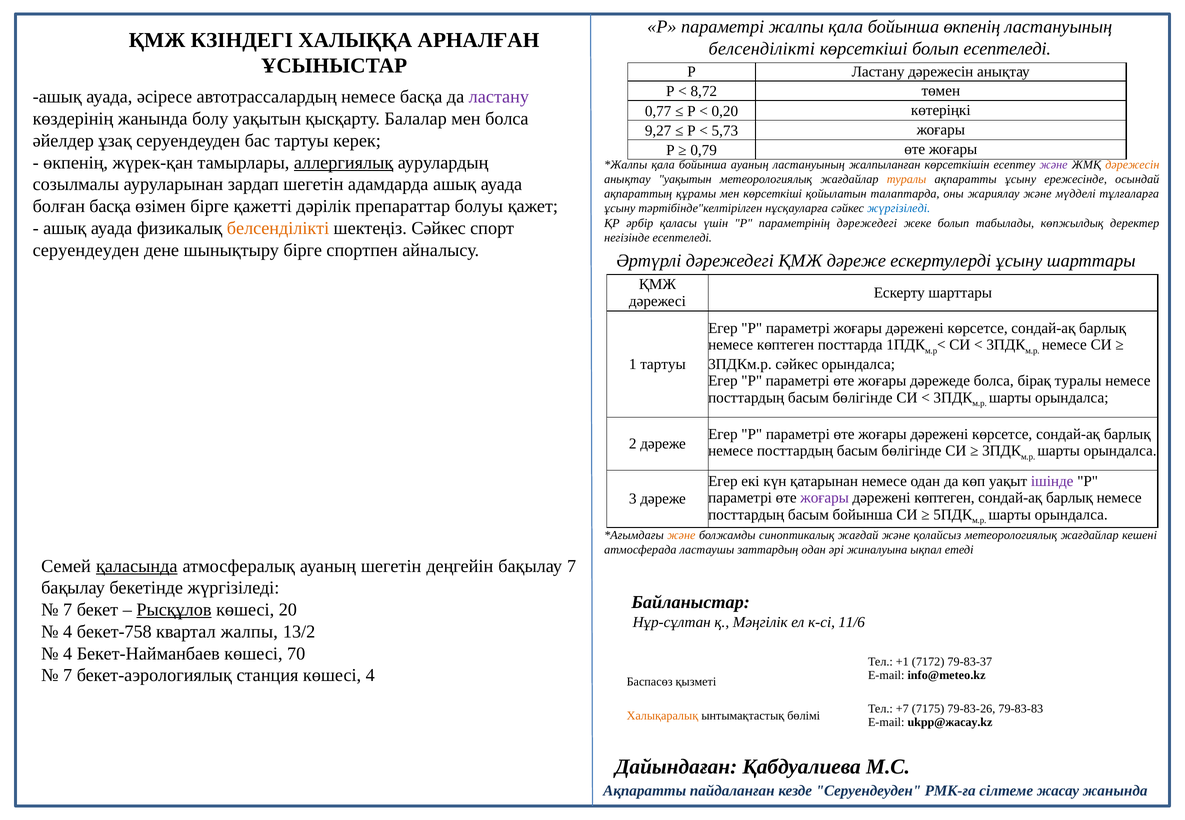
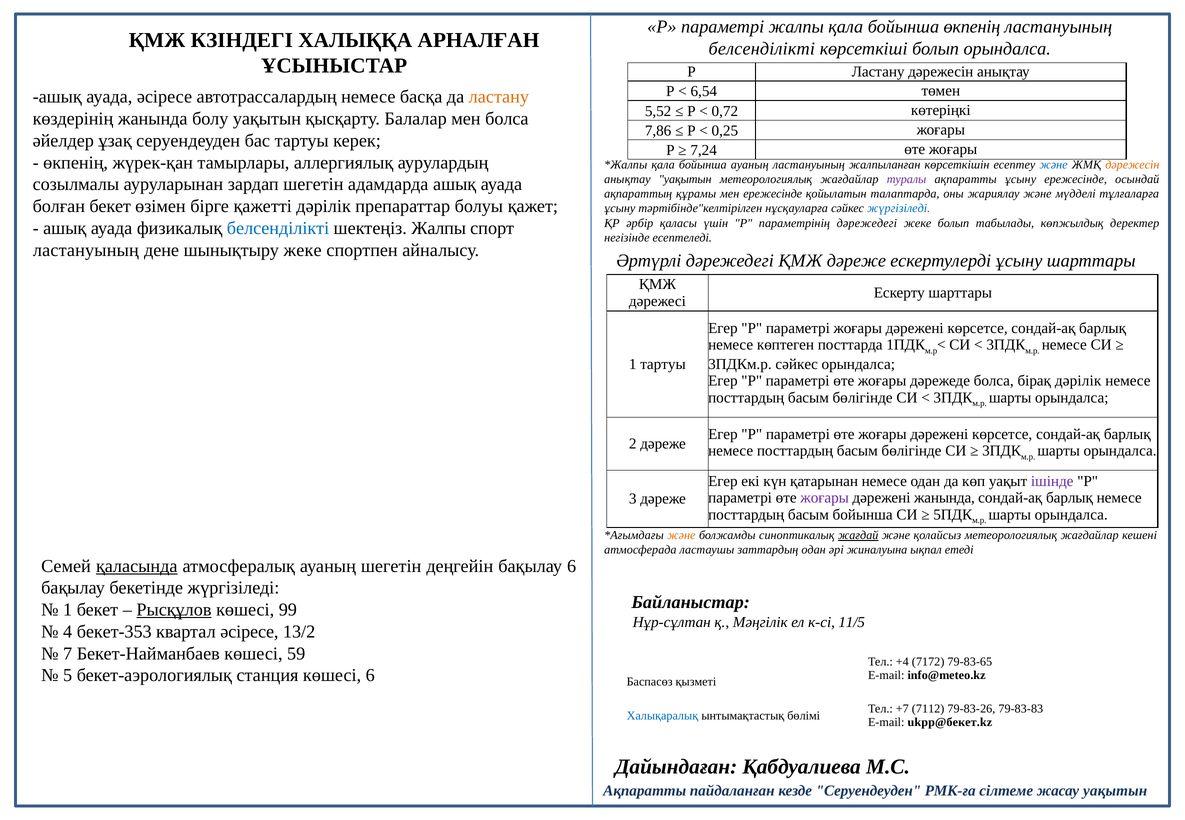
болып есептеледі: есептеледі -> орындалса
8,72: 8,72 -> 6,54
ластану at (499, 97) colour: purple -> orange
0,77: 0,77 -> 5,52
0,20: 0,20 -> 0,72
9,27: 9,27 -> 7,86
5,73: 5,73 -> 0,25
0,79: 0,79 -> 7,24
аллергиялық underline: present -> none
және at (1054, 165) colour: purple -> blue
туралы at (907, 179) colour: orange -> purple
мен көрсеткіші: көрсеткіші -> ережесінде
болған басқа: басқа -> бекет
белсенділікті at (278, 228) colour: orange -> blue
шектеңіз Сәйкес: Сәйкес -> Жалпы
серуендеуден at (86, 250): серуендеуден -> ластануының
шынықтыру бірге: бірге -> жеке
бірақ туралы: туралы -> дәрілік
дәрежені көптеген: көптеген -> жанында
жағдай underline: none -> present
бақылау 7: 7 -> 6
7 at (68, 610): 7 -> 1
20: 20 -> 99
11/6: 11/6 -> 11/5
бекет-758: бекет-758 -> бекет-353
квартал жалпы: жалпы -> әсіресе
4 at (68, 654): 4 -> 7
70: 70 -> 59
+1: +1 -> +4
79-83-37: 79-83-37 -> 79-83-65
7 at (68, 676): 7 -> 5
көшесі 4: 4 -> 6
7175: 7175 -> 7112
Халықаралық colour: orange -> blue
ukpp@жасау.kz: ukpp@жасау.kz -> ukpp@бекет.kz
жасау жанында: жанында -> уақытын
